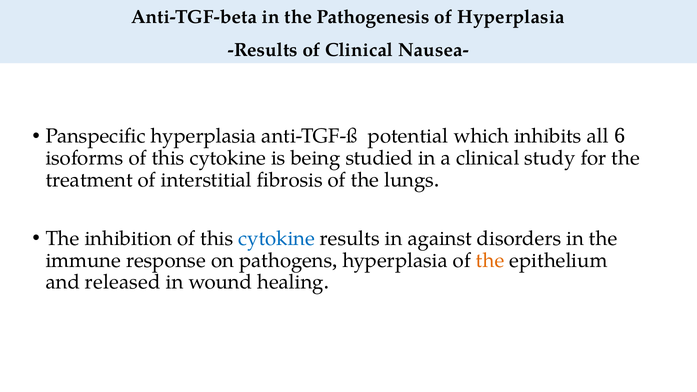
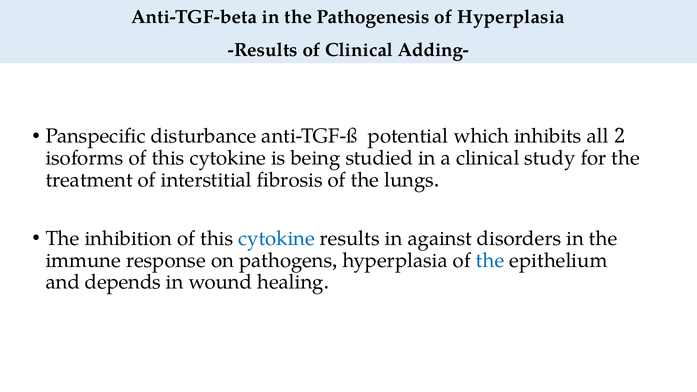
Nausea-: Nausea- -> Adding-
Panspecific hyperplasia: hyperplasia -> disturbance
6: 6 -> 2
the at (490, 260) colour: orange -> blue
released: released -> depends
